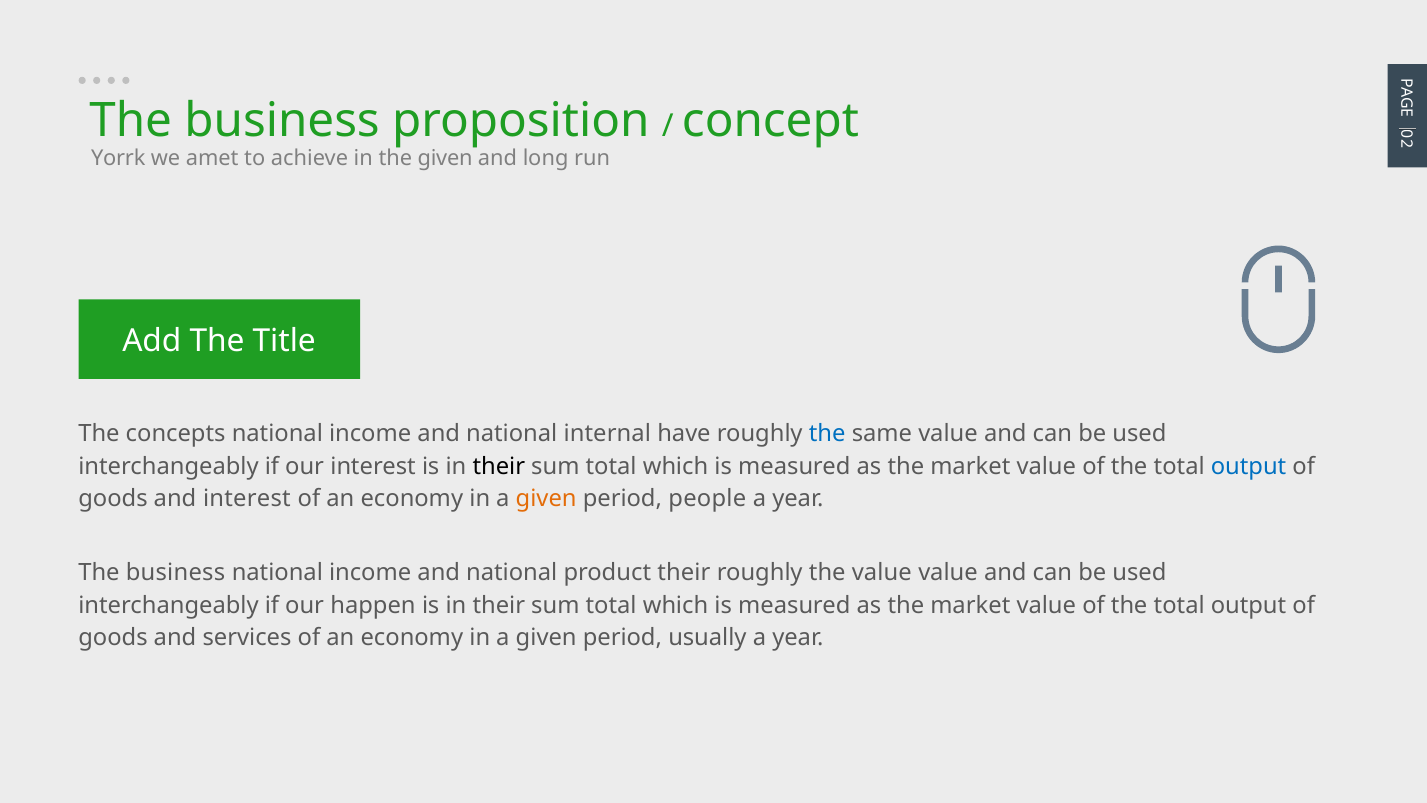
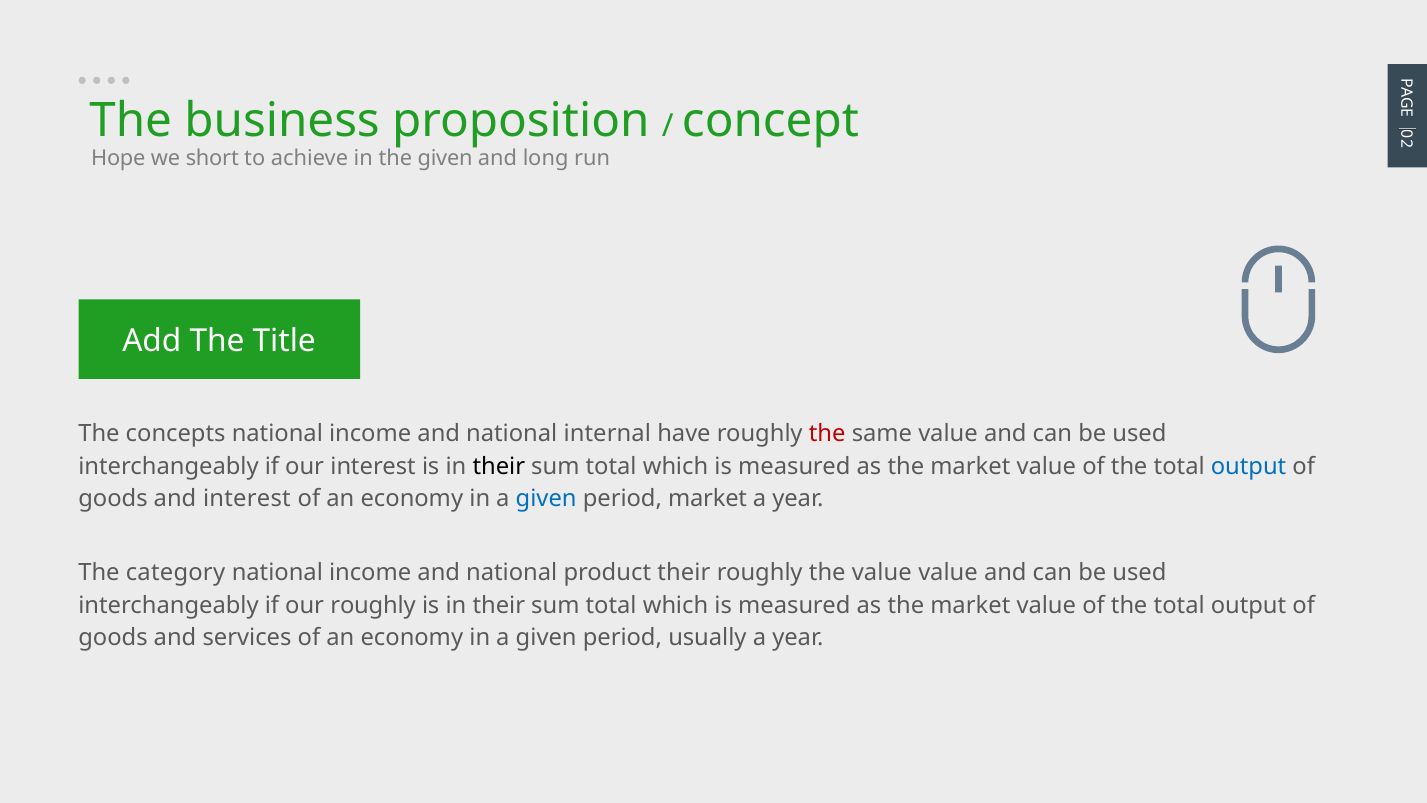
Yorrk: Yorrk -> Hope
amet: amet -> short
the at (827, 434) colour: blue -> red
given at (546, 499) colour: orange -> blue
period people: people -> market
business at (176, 573): business -> category
our happen: happen -> roughly
